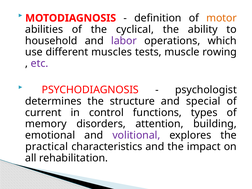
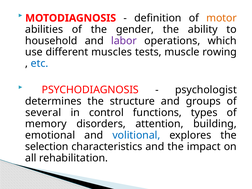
cyclical: cyclical -> gender
etc colour: purple -> blue
special: special -> groups
current: current -> several
volitional colour: purple -> blue
practical: practical -> selection
